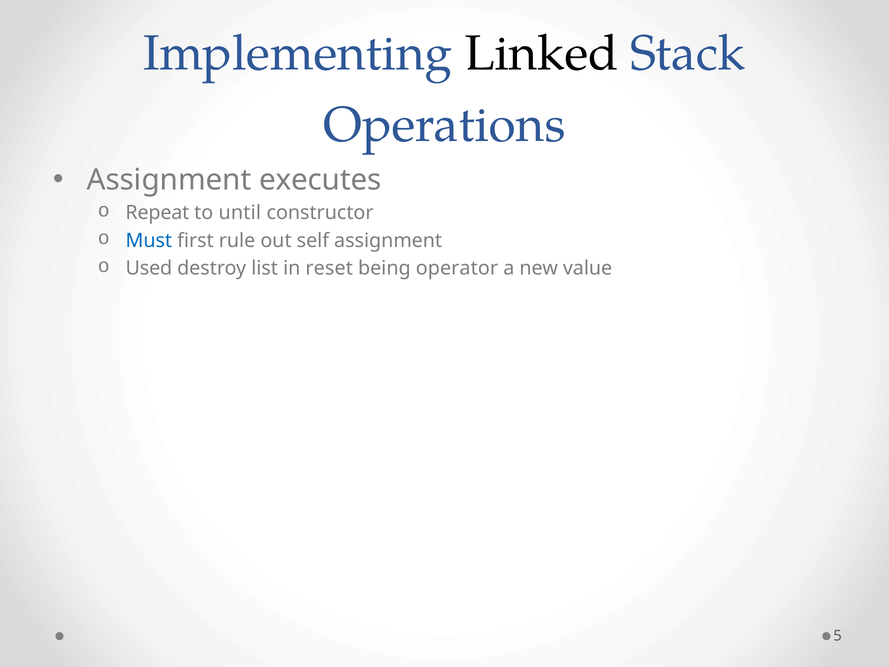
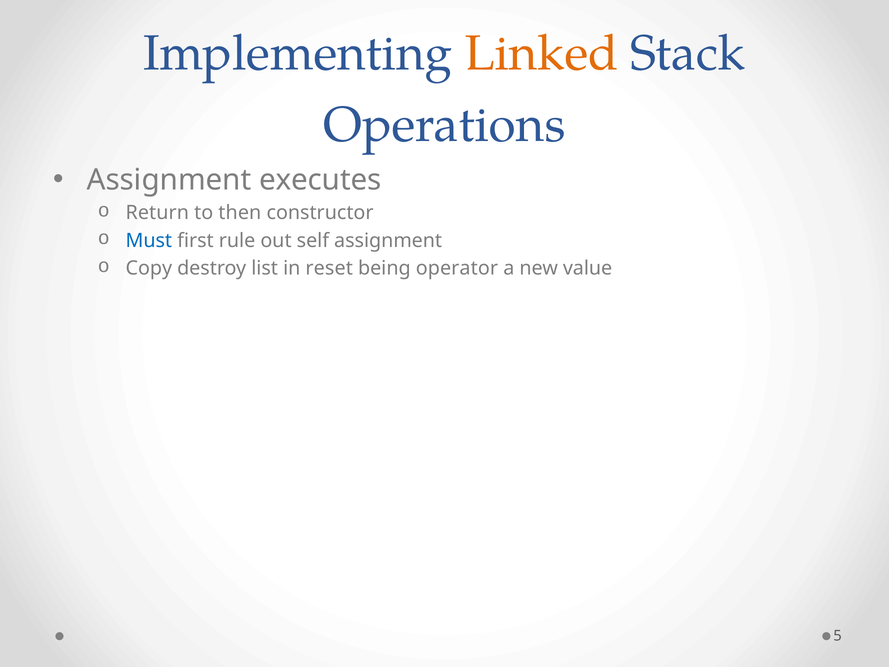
Linked colour: black -> orange
Repeat: Repeat -> Return
until: until -> then
Used: Used -> Copy
